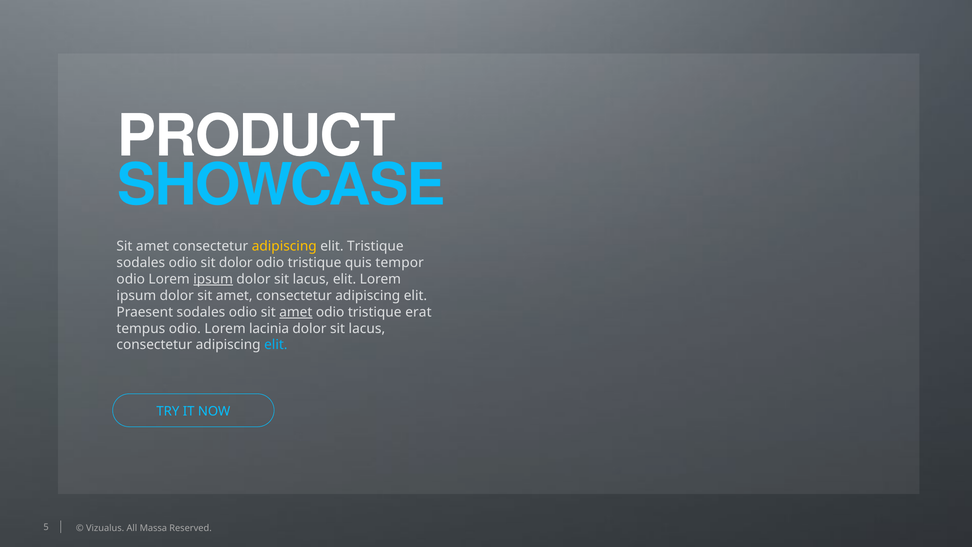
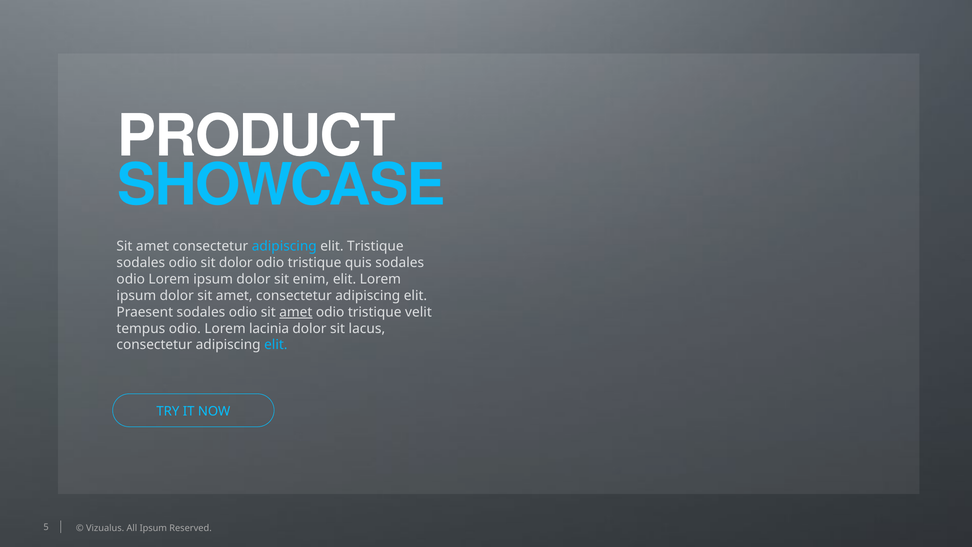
adipiscing at (284, 246) colour: yellow -> light blue
quis tempor: tempor -> sodales
ipsum at (213, 279) underline: present -> none
lacus at (311, 279): lacus -> enim
erat: erat -> velit
All Massa: Massa -> Ipsum
